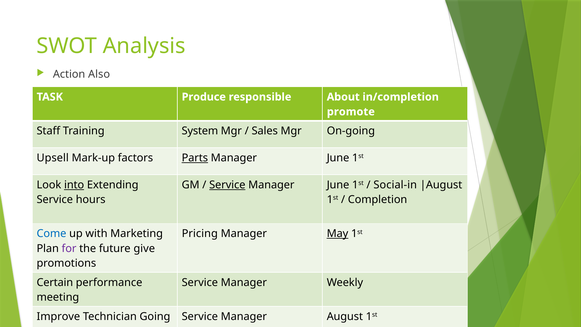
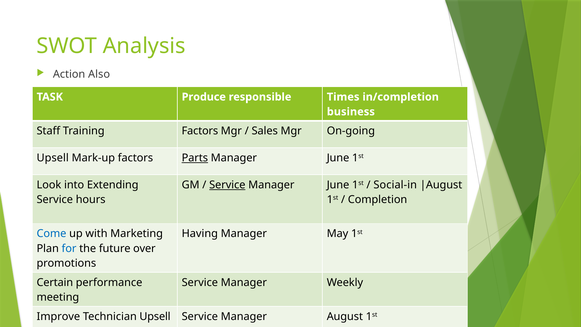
About: About -> Times
promote: promote -> business
Training System: System -> Factors
into underline: present -> none
Pricing: Pricing -> Having
May underline: present -> none
for colour: purple -> blue
give: give -> over
Technician Going: Going -> Upsell
